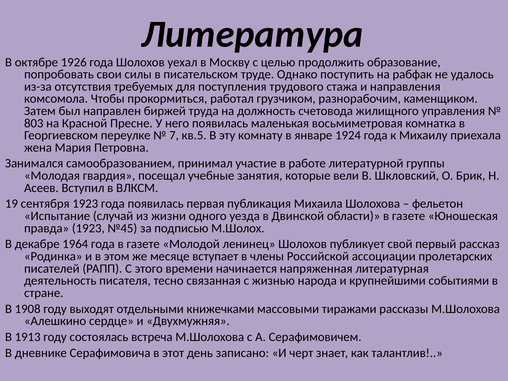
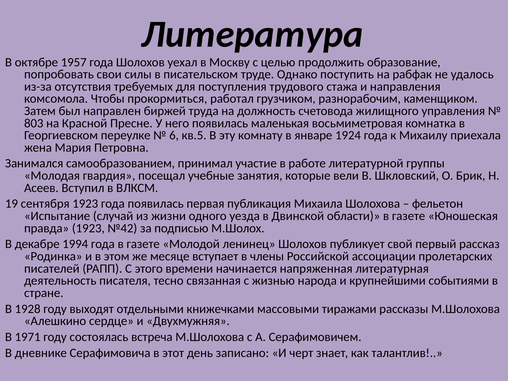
1926: 1926 -> 1957
7: 7 -> 6
№45: №45 -> №42
1964: 1964 -> 1994
1908: 1908 -> 1928
1913: 1913 -> 1971
